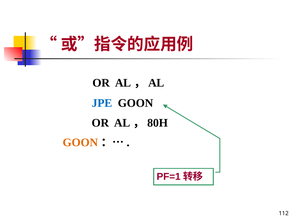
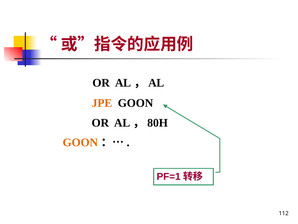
JPE colour: blue -> orange
